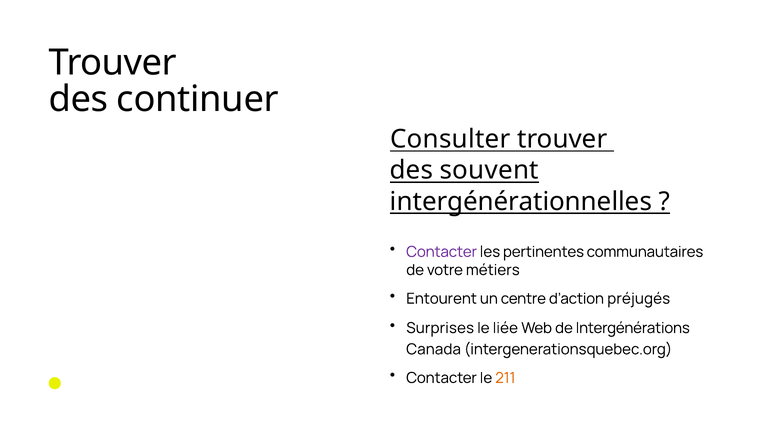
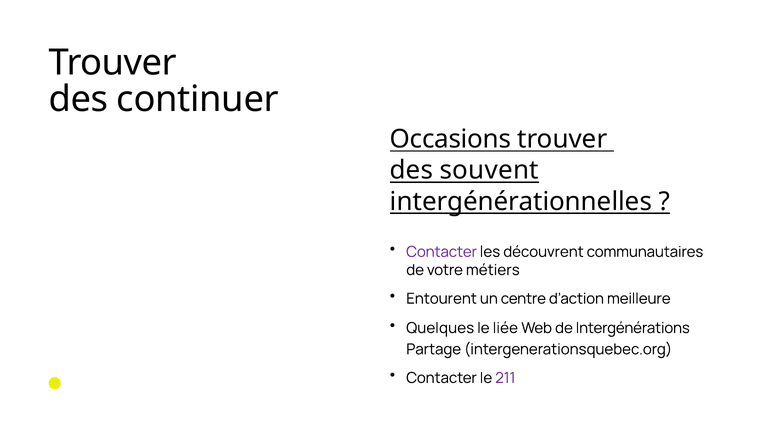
Consulter: Consulter -> Occasions
pertinentes: pertinentes -> découvrent
préjugés: préjugés -> meilleure
Surprises: Surprises -> Quelques
Canada: Canada -> Partage
211 colour: orange -> purple
